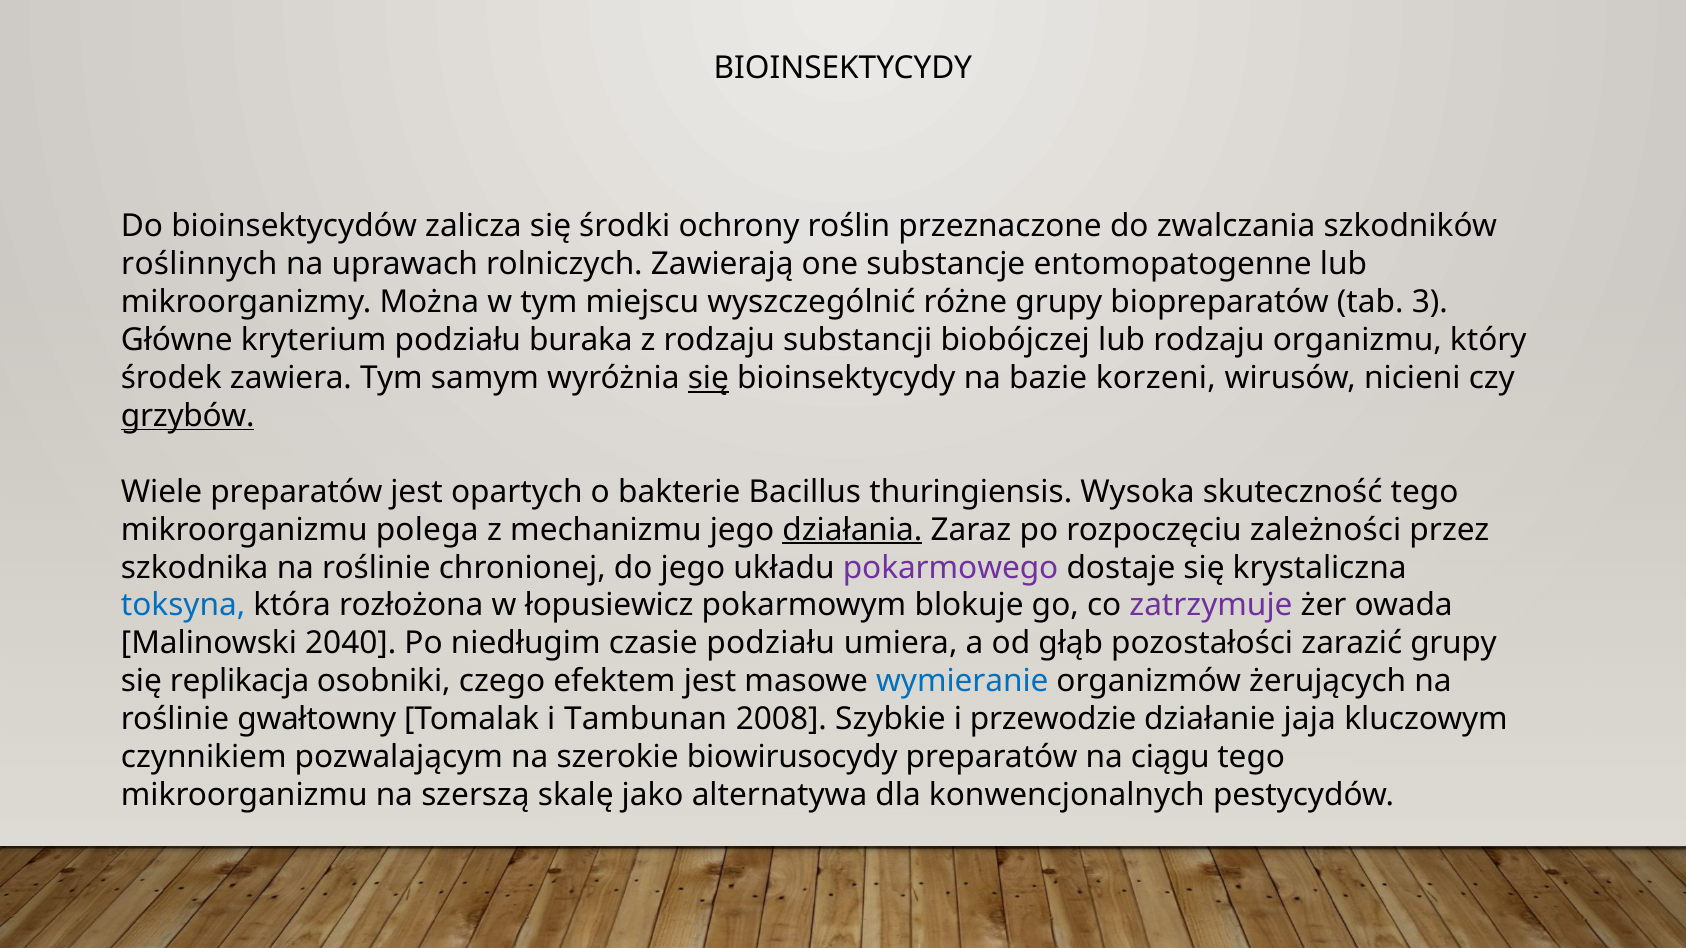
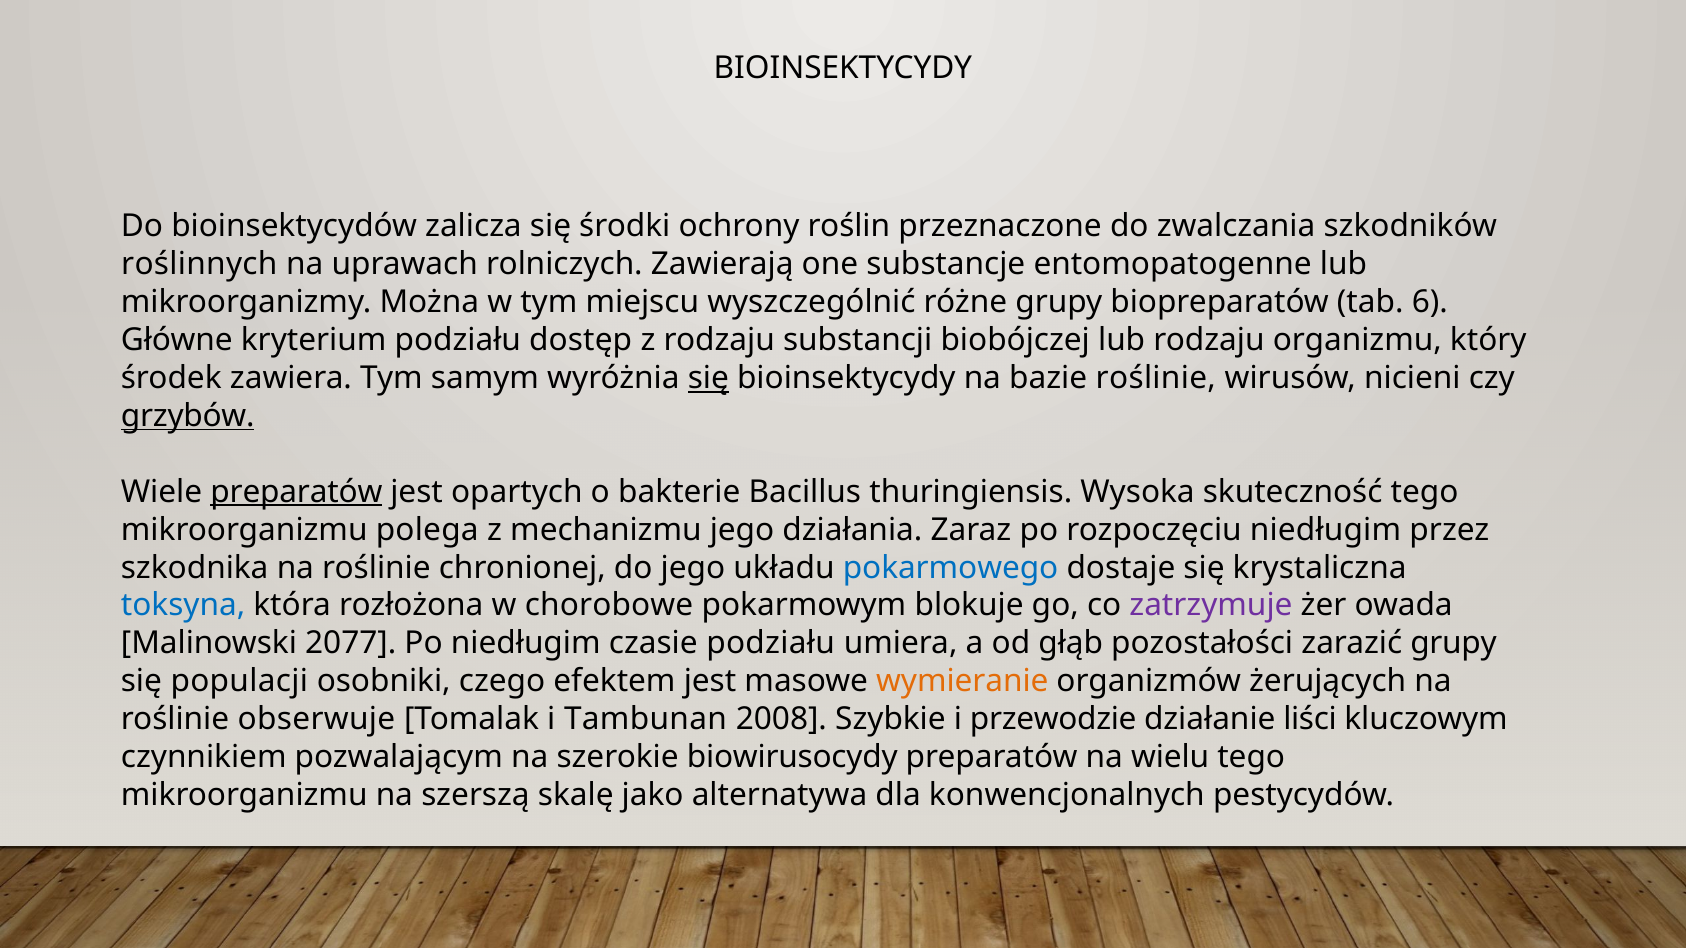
3: 3 -> 6
buraka: buraka -> dostęp
bazie korzeni: korzeni -> roślinie
preparatów at (296, 492) underline: none -> present
działania underline: present -> none
rozpoczęciu zależności: zależności -> niedługim
pokarmowego colour: purple -> blue
łopusiewicz: łopusiewicz -> chorobowe
2040: 2040 -> 2077
replikacja: replikacja -> populacji
wymieranie colour: blue -> orange
gwałtowny: gwałtowny -> obserwuje
jaja: jaja -> liści
ciągu: ciągu -> wielu
